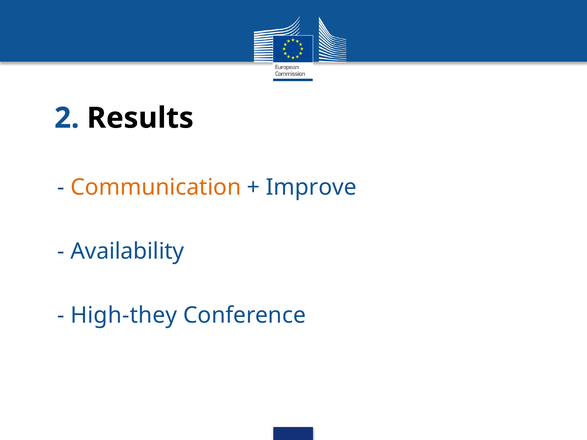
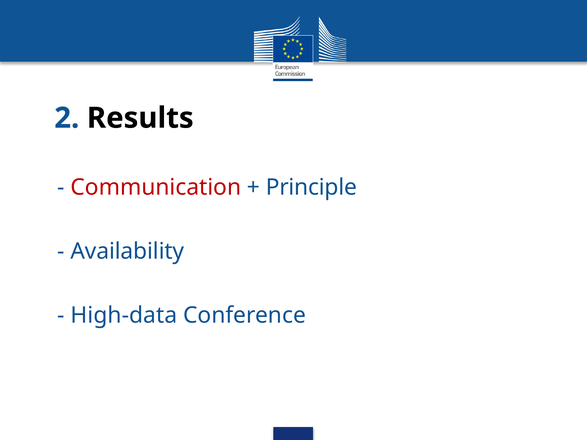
Communication colour: orange -> red
Improve: Improve -> Principle
High-they: High-they -> High-data
